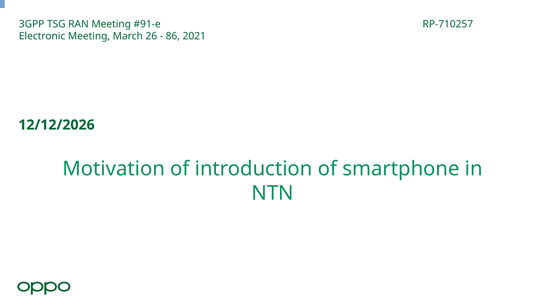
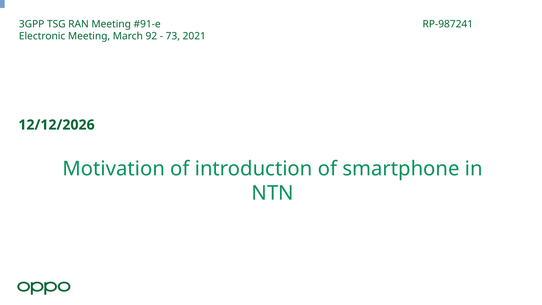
RP-710257: RP-710257 -> RP-987241
26: 26 -> 92
86: 86 -> 73
